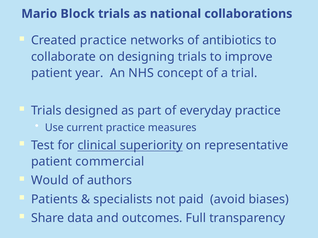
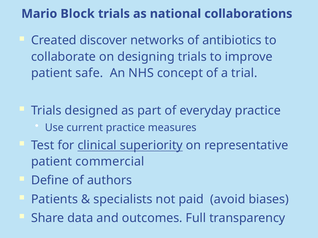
Created practice: practice -> discover
year: year -> safe
Would: Would -> Define
